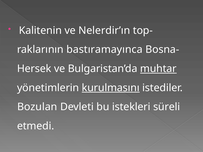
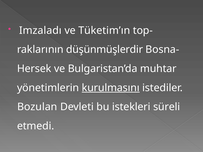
Kalitenin: Kalitenin -> Imzaladı
Nelerdir’ın: Nelerdir’ın -> Tüketim’ın
bastıramayınca: bastıramayınca -> düşünmüşlerdir
muhtar underline: present -> none
